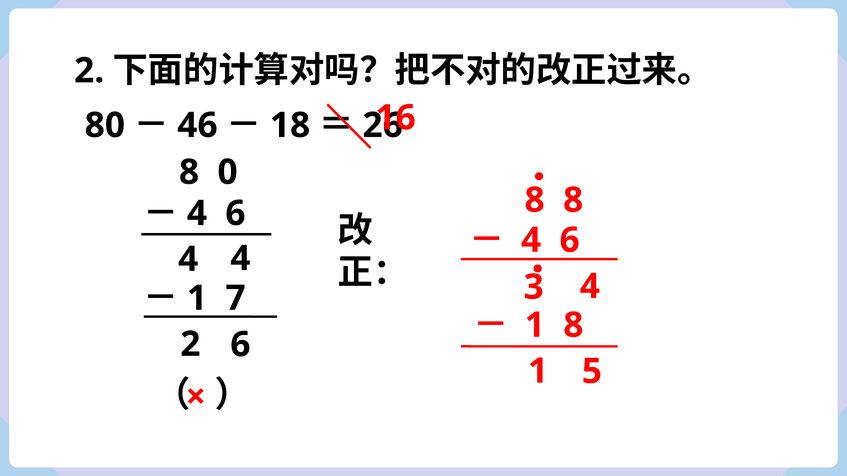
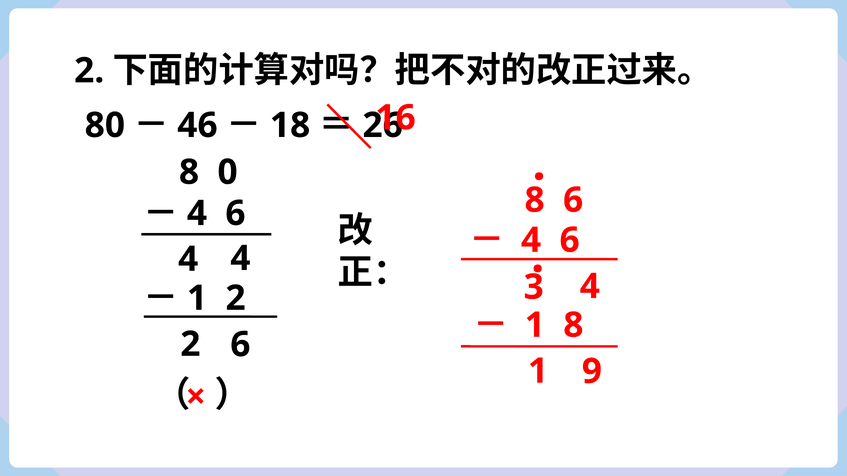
8 8: 8 -> 6
1 7: 7 -> 2
5: 5 -> 9
